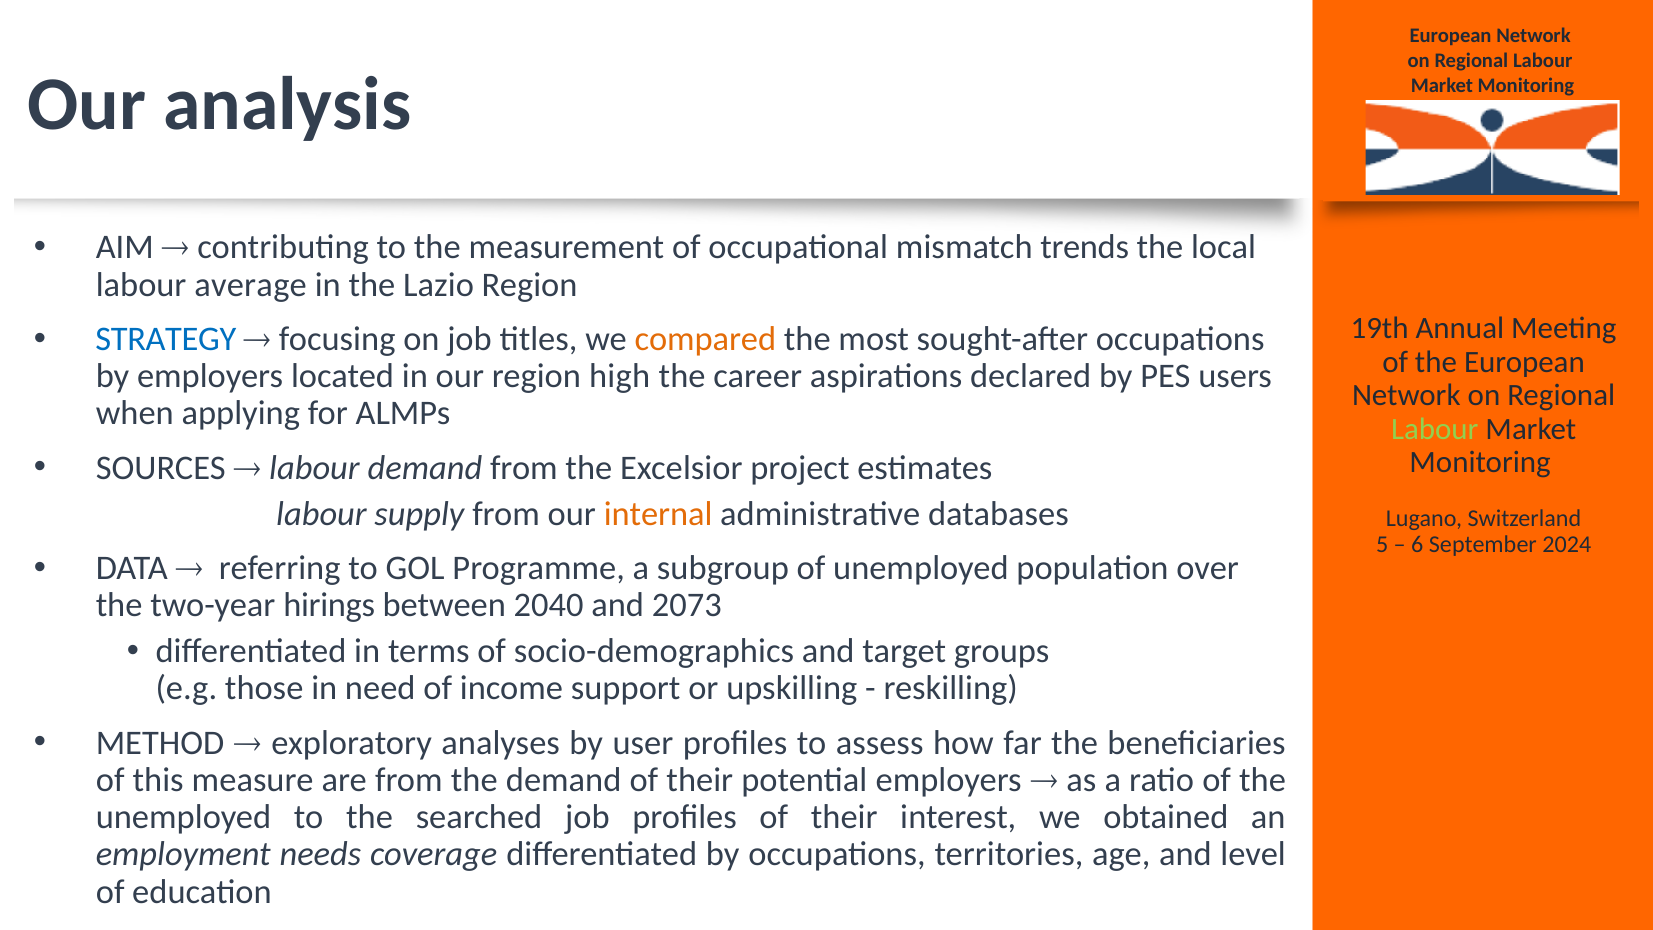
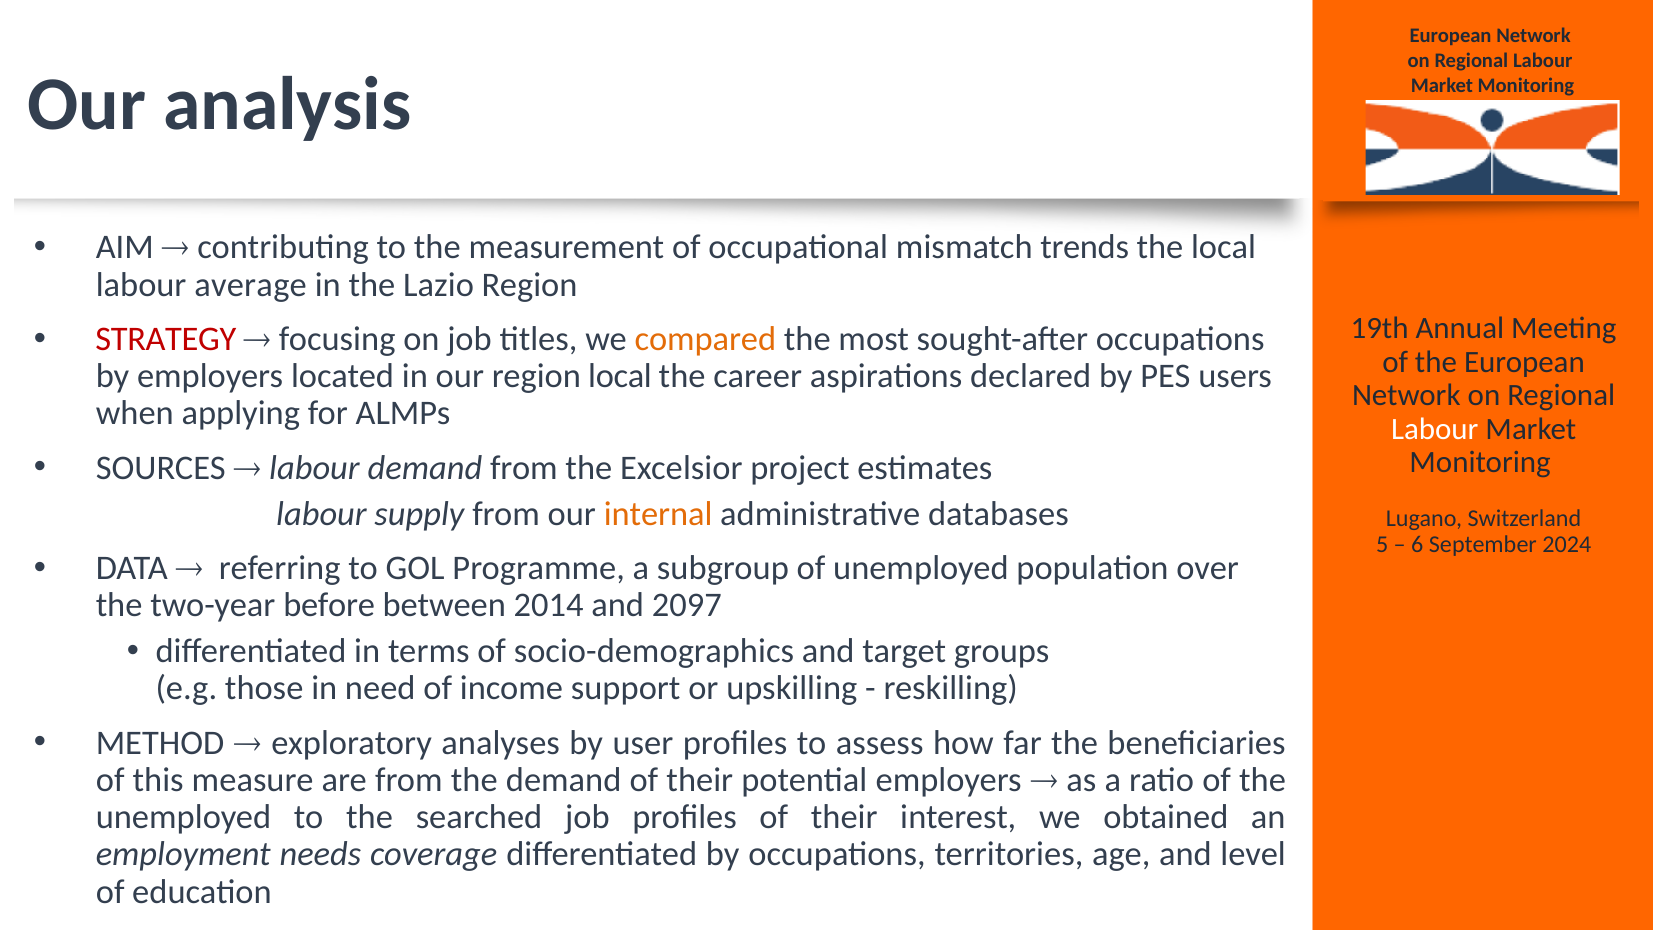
STRATEGY colour: blue -> red
region high: high -> local
Labour at (1435, 429) colour: light green -> white
hirings: hirings -> before
2040: 2040 -> 2014
2073: 2073 -> 2097
